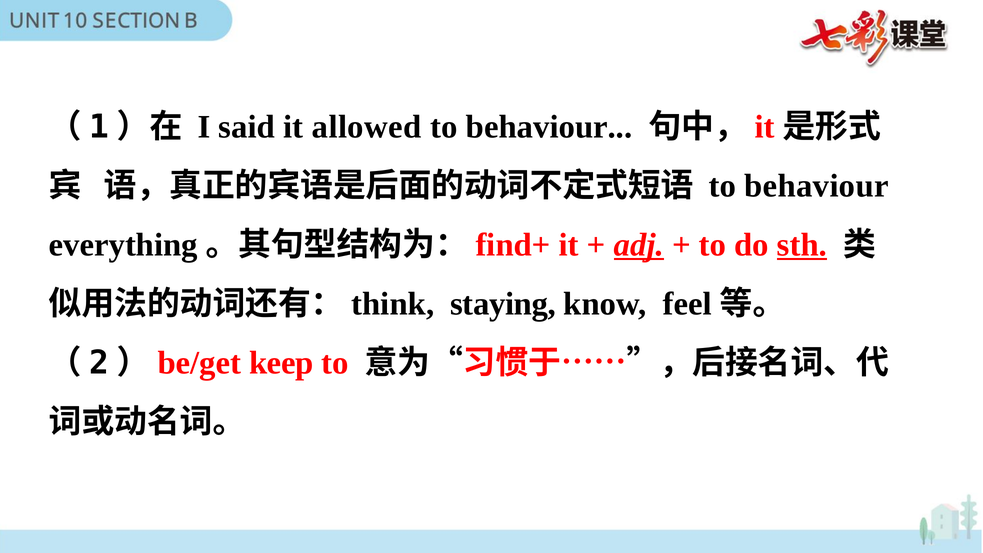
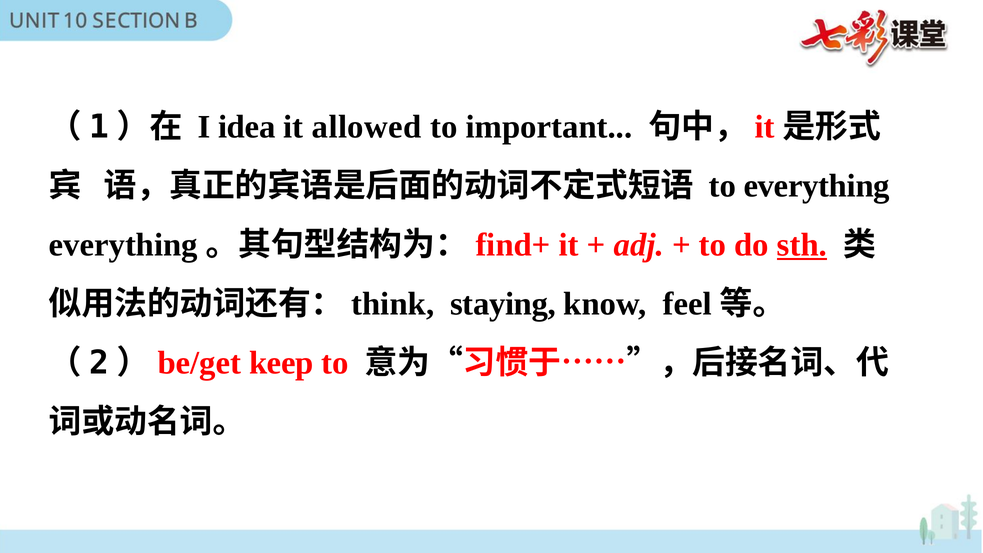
said: said -> idea
behaviour at (549, 127): behaviour -> important
behaviour at (816, 186): behaviour -> everything
adj underline: present -> none
